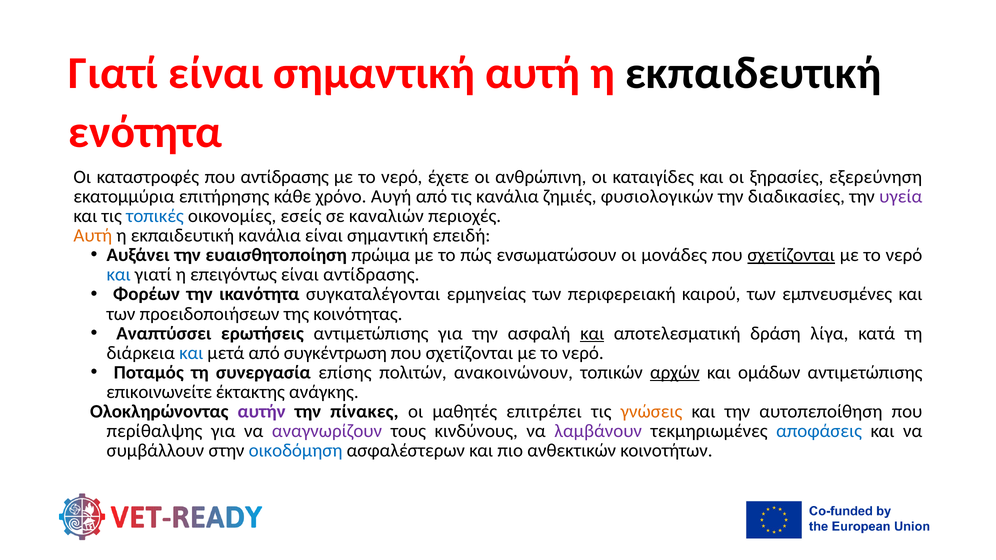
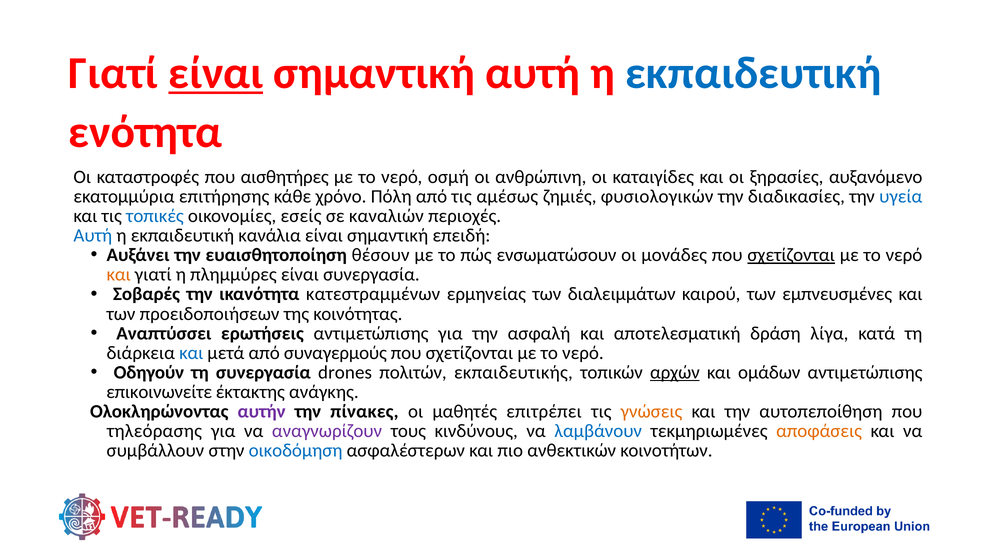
είναι at (216, 73) underline: none -> present
εκπαιδευτική at (753, 73) colour: black -> blue
που αντίδρασης: αντίδρασης -> αισθητήρες
έχετε: έχετε -> οσμή
εξερεύνηση: εξερεύνηση -> αυξανόμενο
Αυγή: Αυγή -> Πόλη
τις κανάλια: κανάλια -> αμέσως
υγεία colour: purple -> blue
Αυτή at (93, 236) colour: orange -> blue
πρώιμα: πρώιμα -> θέσουν
και at (119, 275) colour: blue -> orange
επειγόντως: επειγόντως -> πλημμύρες
είναι αντίδρασης: αντίδρασης -> συνεργασία
Φορέων: Φορέων -> Σοβαρές
συγκαταλέγονται: συγκαταλέγονται -> κατεστραμμένων
περιφερειακή: περιφερειακή -> διαλειμμάτων
και at (592, 333) underline: present -> none
συγκέντρωση: συγκέντρωση -> συναγερμούς
Ποταμός: Ποταμός -> Οδηγούν
επίσης: επίσης -> drones
ανακοινώνουν: ανακοινώνουν -> εκπαιδευτικής
περίθαλψης: περίθαλψης -> τηλεόρασης
λαμβάνουν colour: purple -> blue
αποφάσεις colour: blue -> orange
